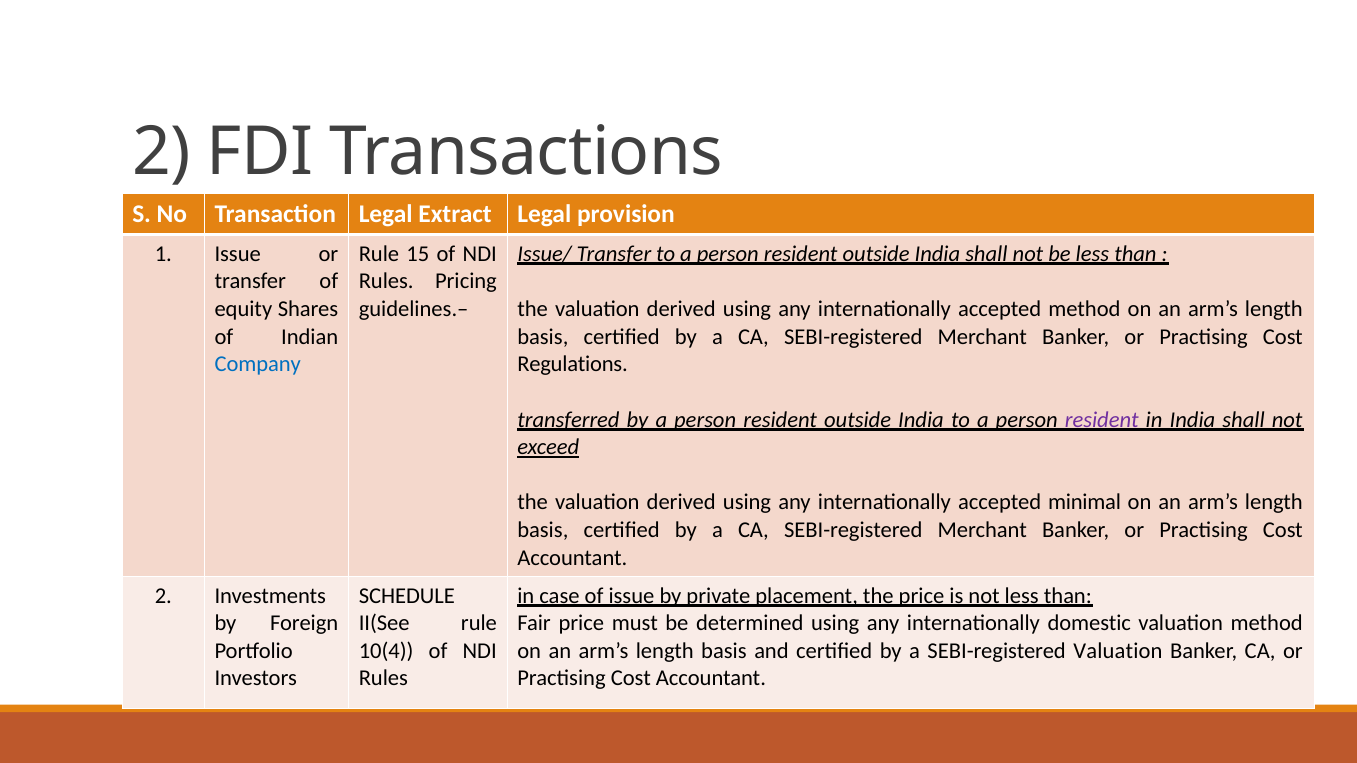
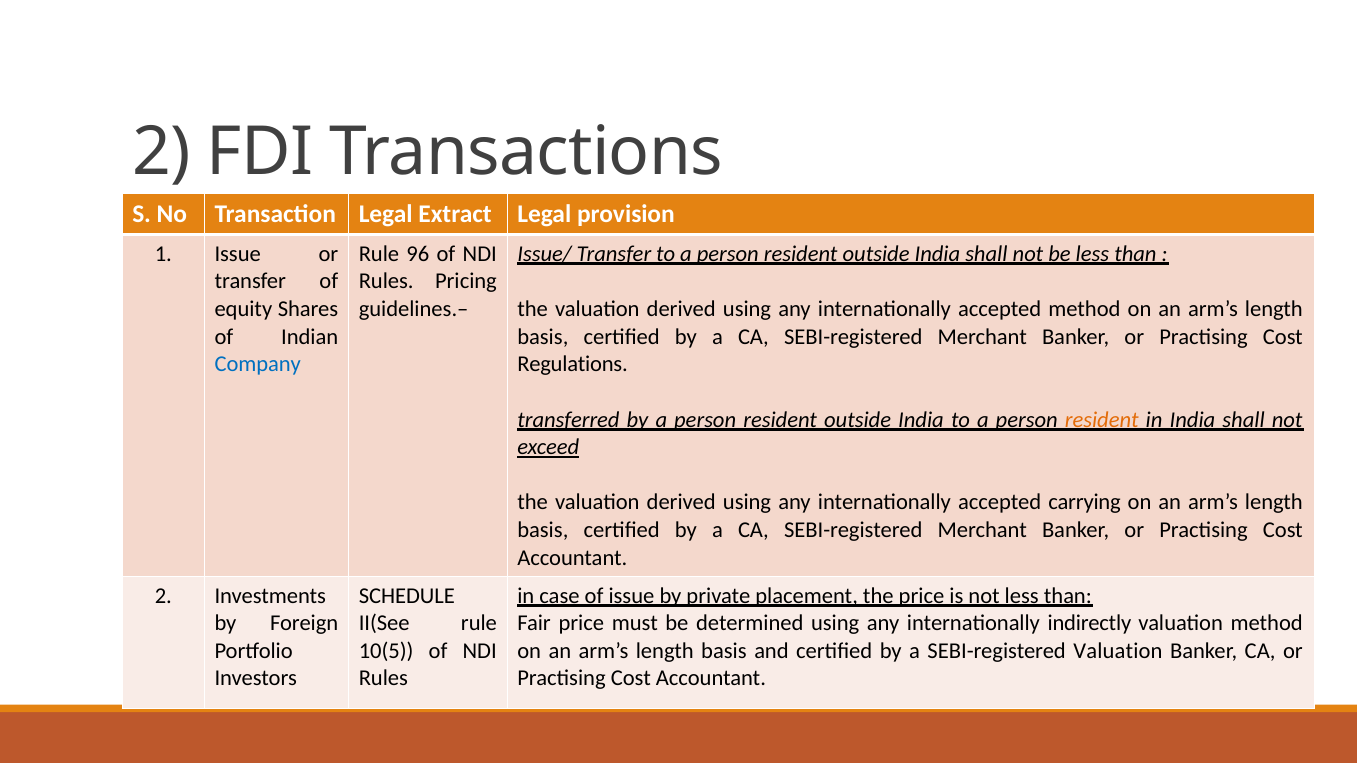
15: 15 -> 96
resident at (1102, 420) colour: purple -> orange
minimal: minimal -> carrying
domestic: domestic -> indirectly
10(4: 10(4 -> 10(5
